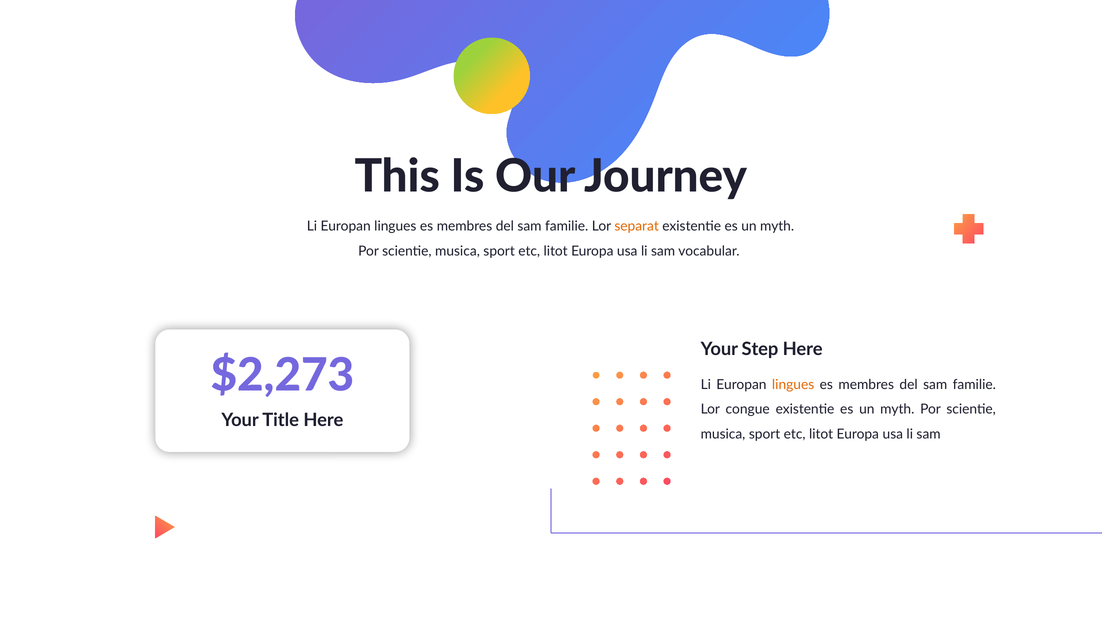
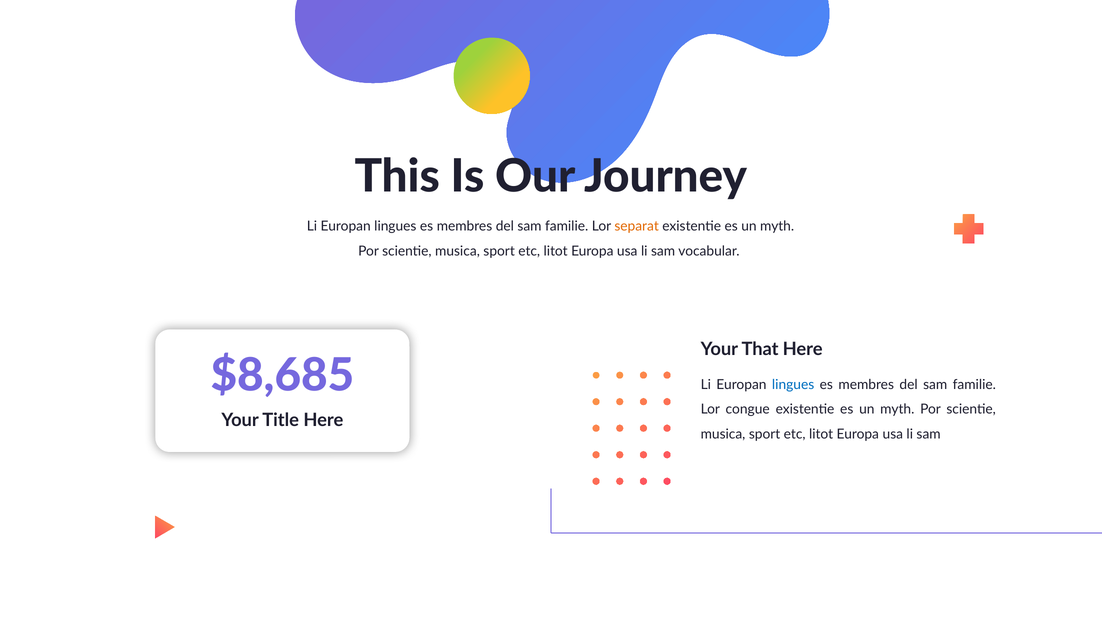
Step: Step -> That
$2,273: $2,273 -> $8,685
lingues at (793, 384) colour: orange -> blue
